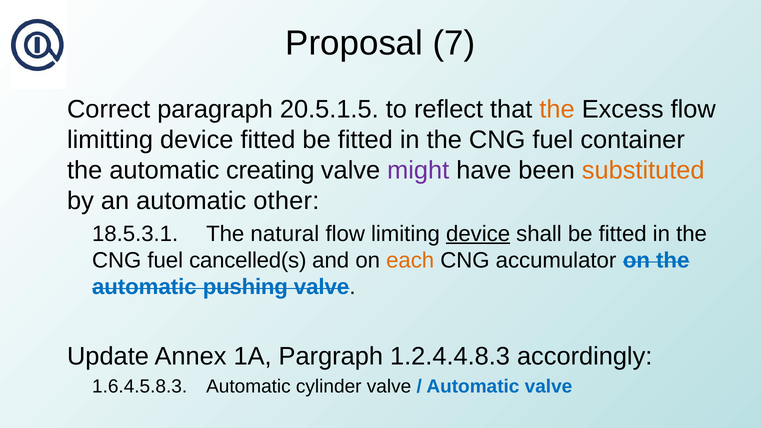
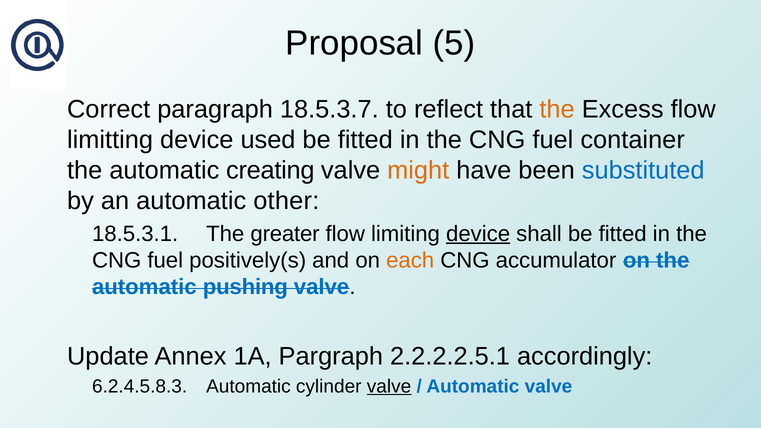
7: 7 -> 5
20.5.1.5: 20.5.1.5 -> 18.5.3.7
device fitted: fitted -> used
might colour: purple -> orange
substituted colour: orange -> blue
natural: natural -> greater
cancelled(s: cancelled(s -> positively(s
1.2.4.4.8.3: 1.2.4.4.8.3 -> 2.2.2.2.5.1
1.6.4.5.8.3: 1.6.4.5.8.3 -> 6.2.4.5.8.3
valve at (389, 386) underline: none -> present
